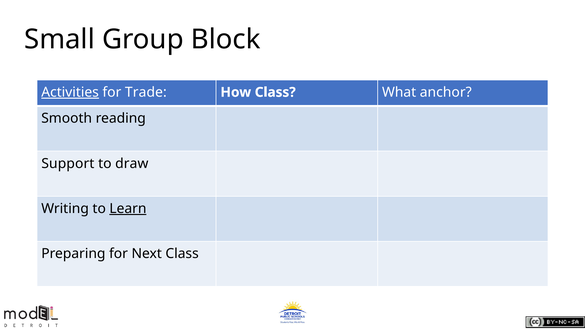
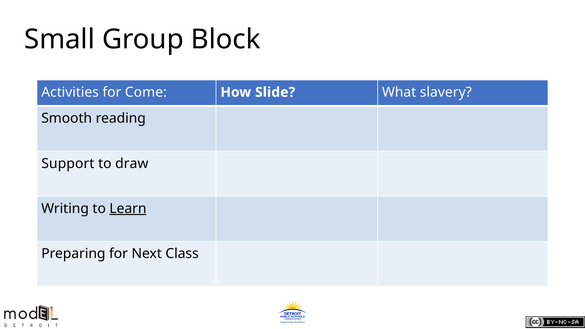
Activities underline: present -> none
Trade: Trade -> Come
How Class: Class -> Slide
anchor: anchor -> slavery
